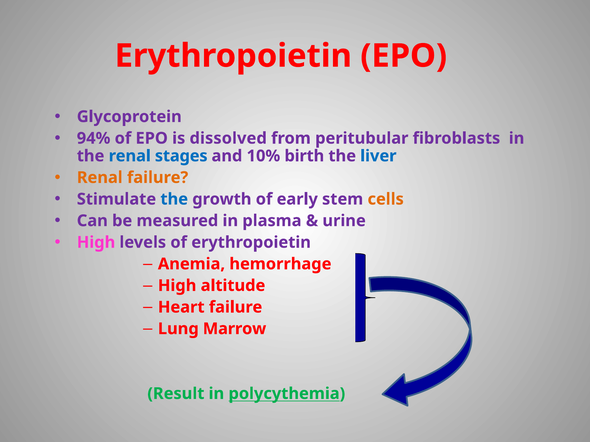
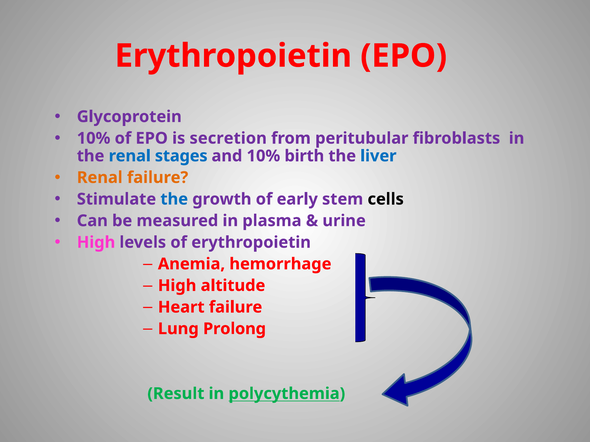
94% at (94, 138): 94% -> 10%
dissolved: dissolved -> secretion
cells colour: orange -> black
Marrow: Marrow -> Prolong
